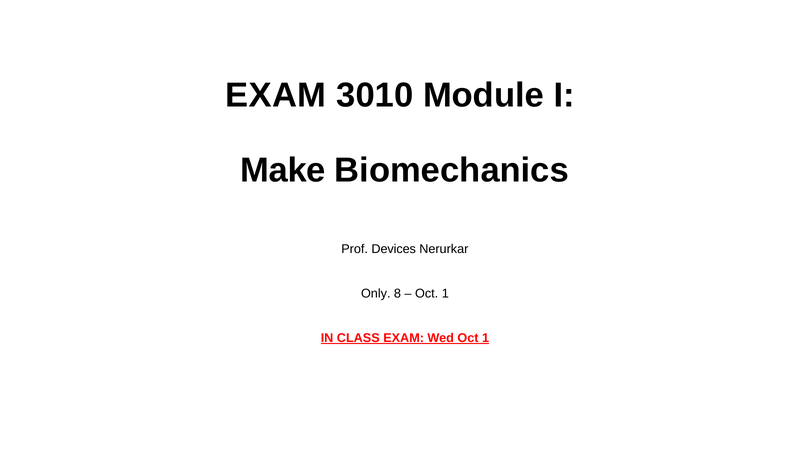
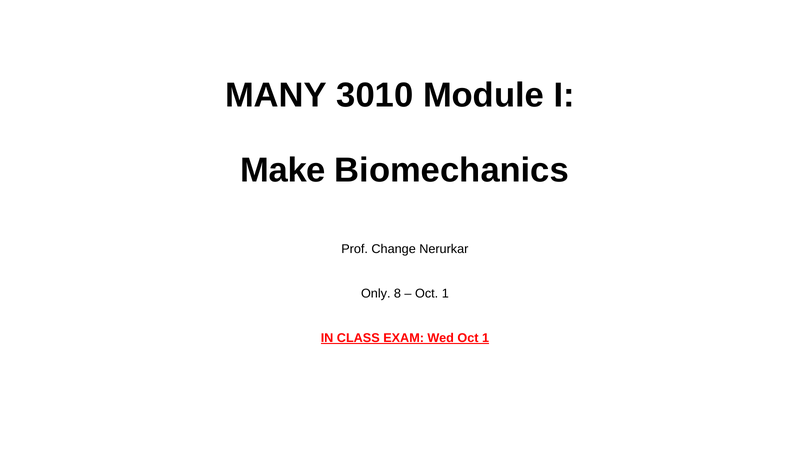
EXAM at (276, 95): EXAM -> MANY
Devices: Devices -> Change
